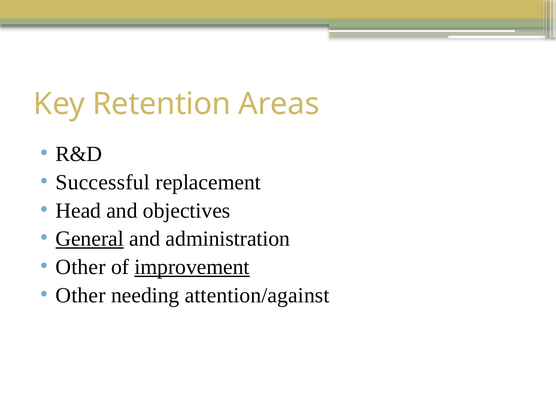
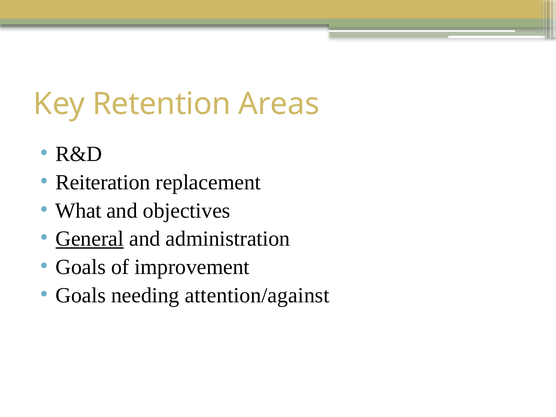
Successful: Successful -> Reiteration
Head: Head -> What
Other at (81, 267): Other -> Goals
improvement underline: present -> none
Other at (81, 295): Other -> Goals
